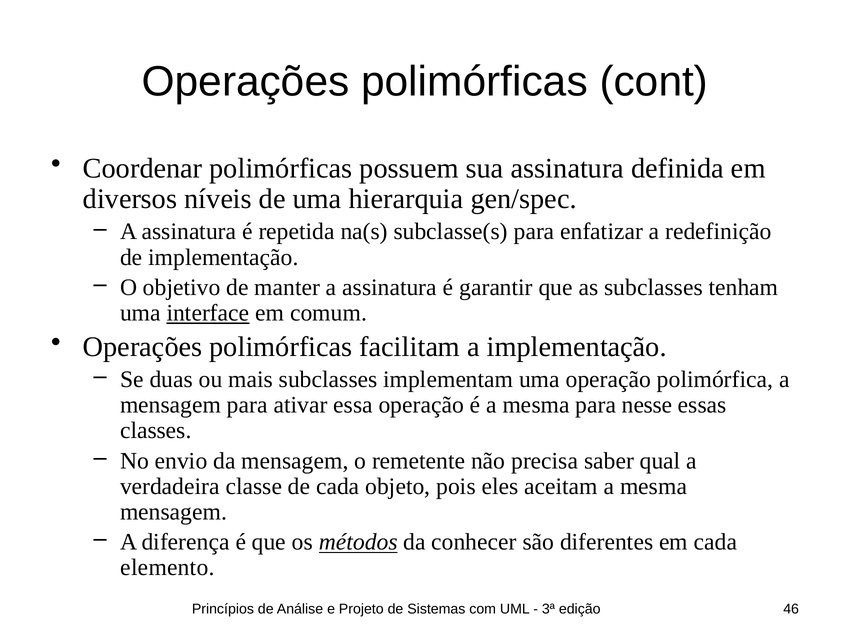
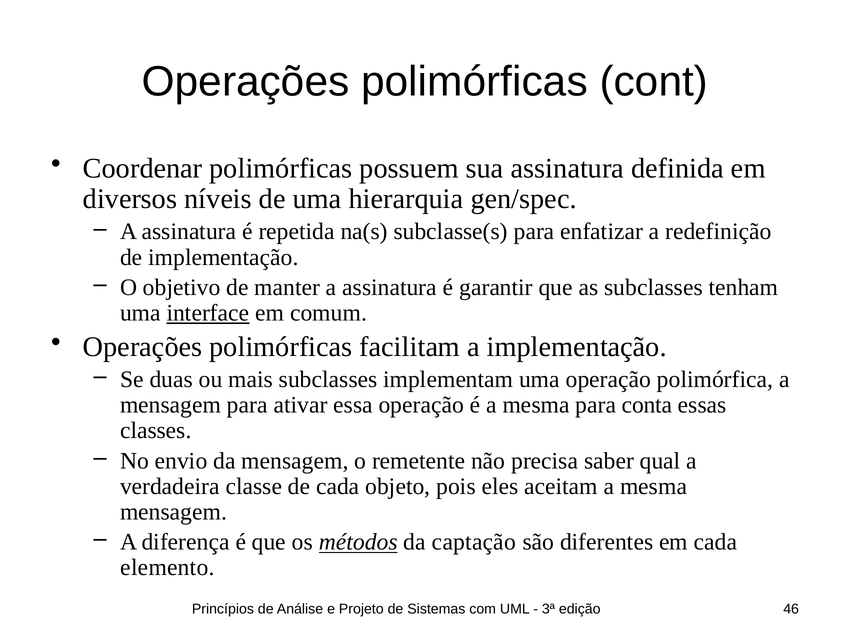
nesse: nesse -> conta
conhecer: conhecer -> captação
